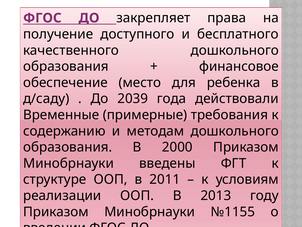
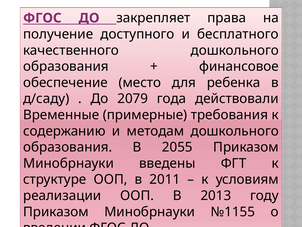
2039: 2039 -> 2079
2000: 2000 -> 2055
